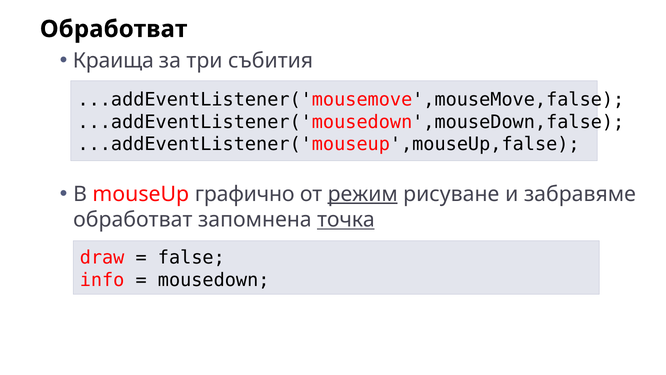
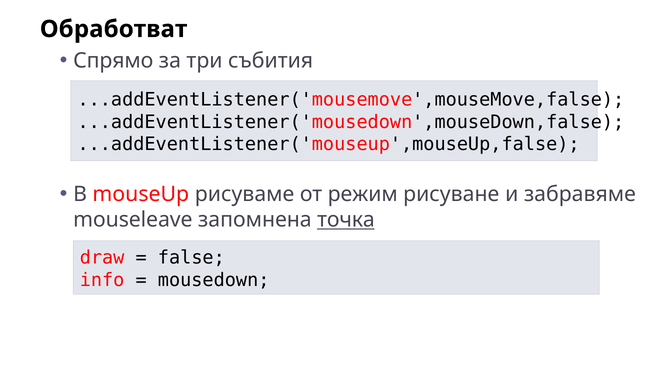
Краища: Краища -> Спрямо
графично: графично -> рисуваме
режим underline: present -> none
обработват at (133, 220): обработват -> mouseleave
